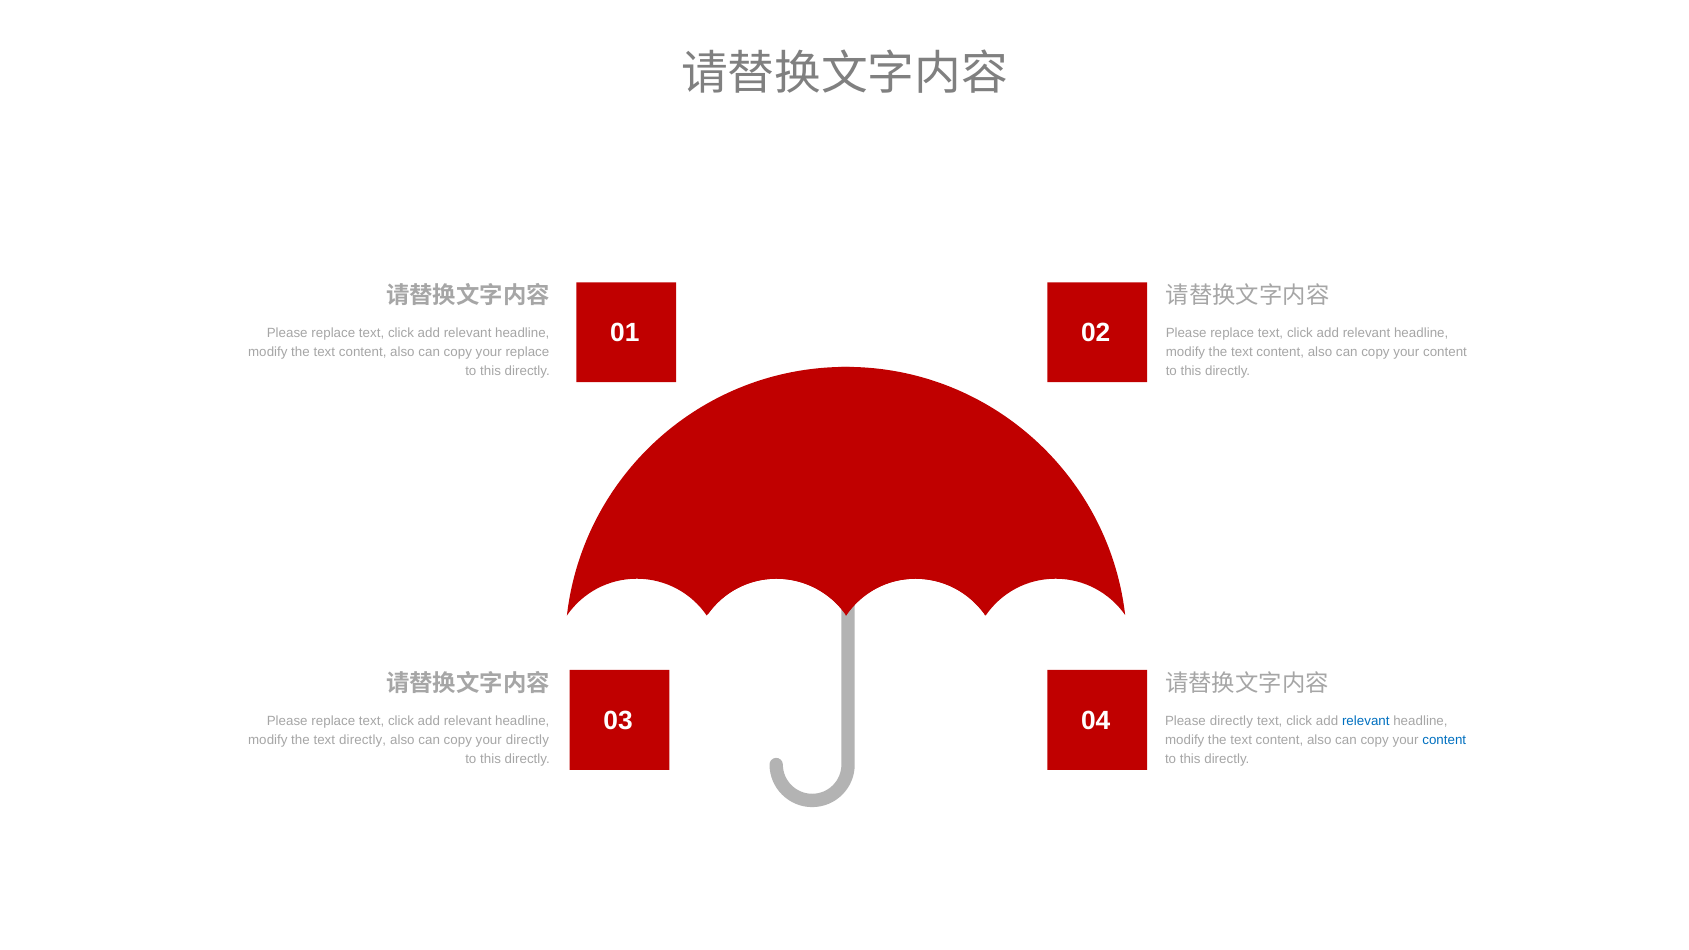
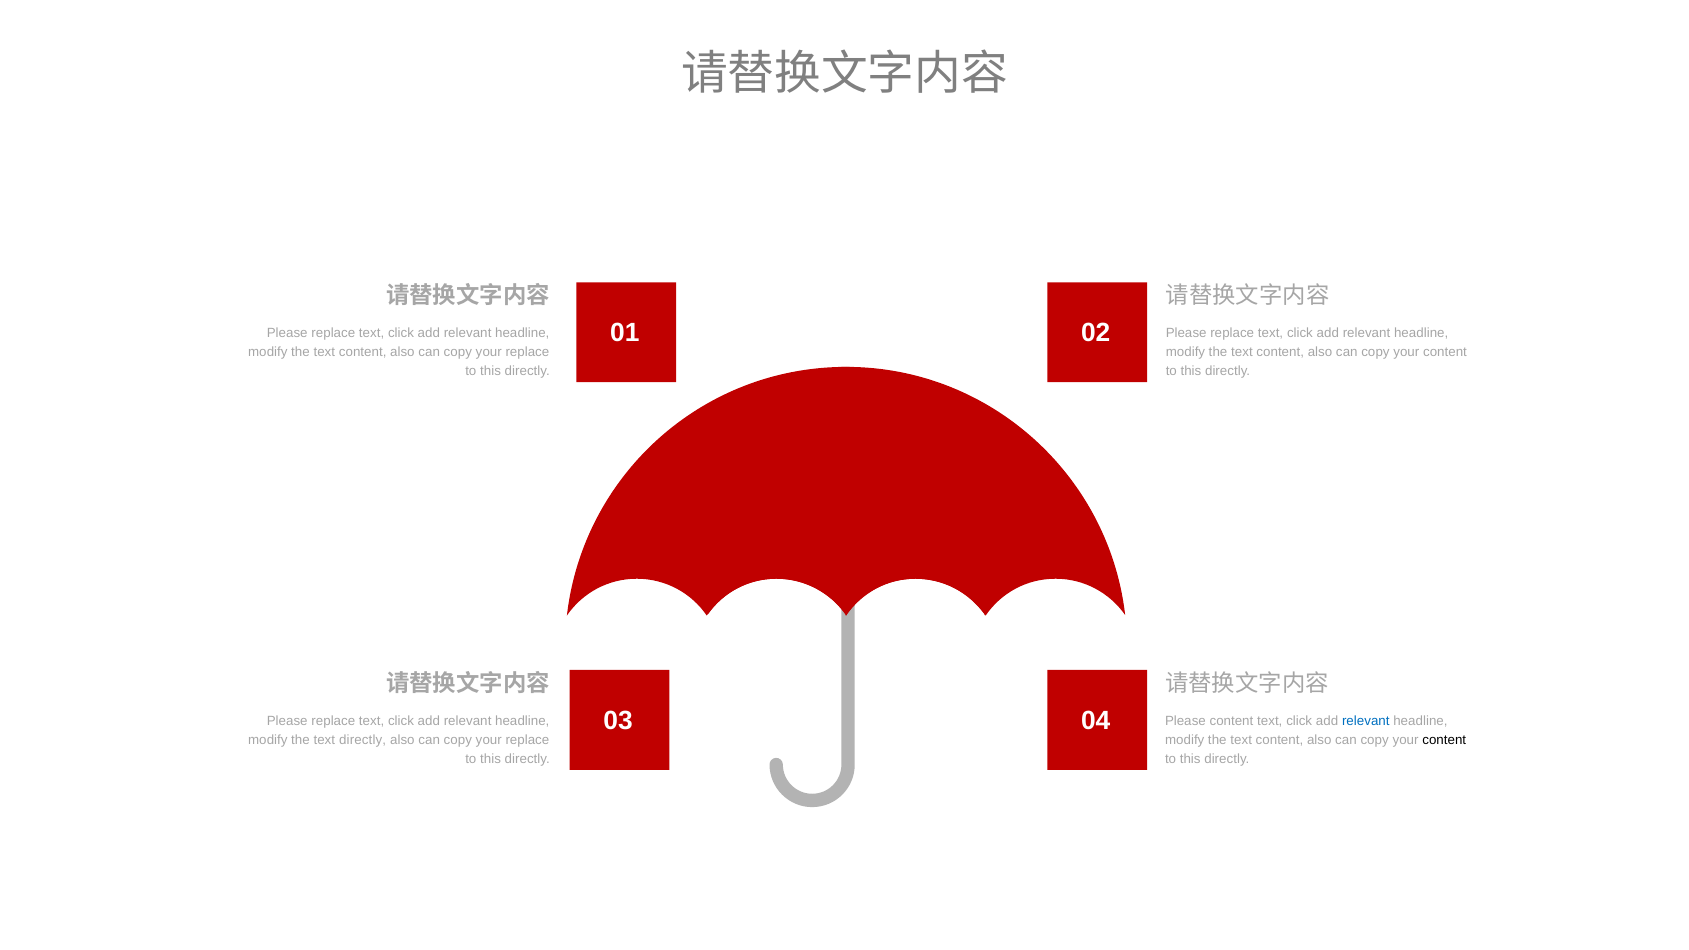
Please directly: directly -> content
directly at (527, 740): directly -> replace
content at (1444, 740) colour: blue -> black
